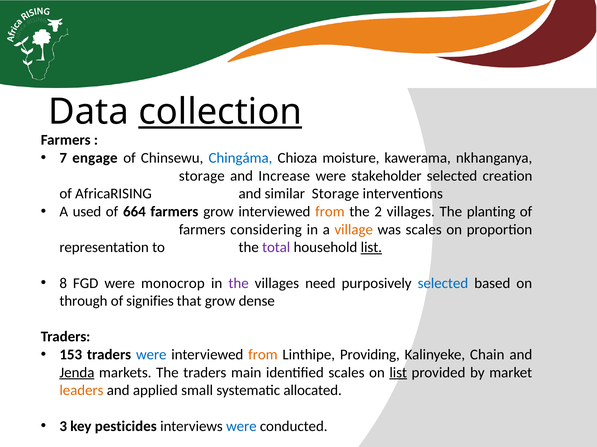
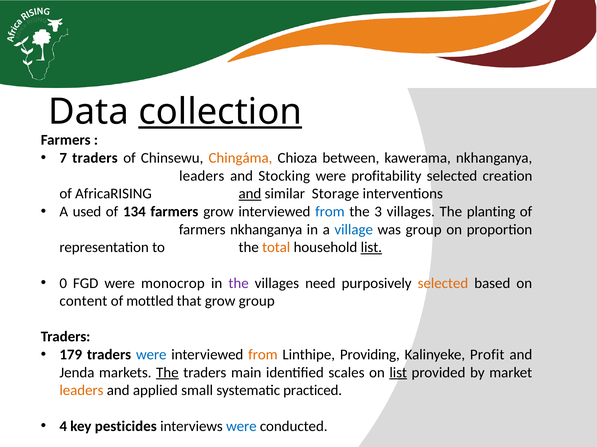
7 engage: engage -> traders
Chingáma colour: blue -> orange
moisture: moisture -> between
storage at (202, 176): storage -> leaders
Increase: Increase -> Stocking
stakeholder: stakeholder -> profitability
and at (250, 194) underline: none -> present
664: 664 -> 134
from at (330, 212) colour: orange -> blue
2: 2 -> 3
farmers considering: considering -> nkhanganya
village colour: orange -> blue
was scales: scales -> group
total colour: purple -> orange
8: 8 -> 0
selected at (443, 284) colour: blue -> orange
through: through -> content
signifies: signifies -> mottled
grow dense: dense -> group
153: 153 -> 179
Chain: Chain -> Profit
Jenda underline: present -> none
The at (167, 373) underline: none -> present
allocated: allocated -> practiced
3: 3 -> 4
